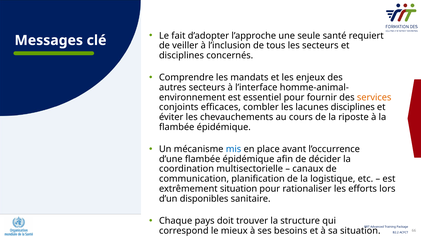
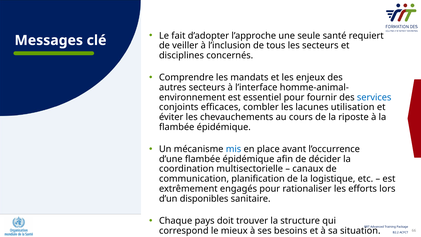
services colour: orange -> blue
lacunes disciplines: disciplines -> utilisation
extrêmement situation: situation -> engagés
